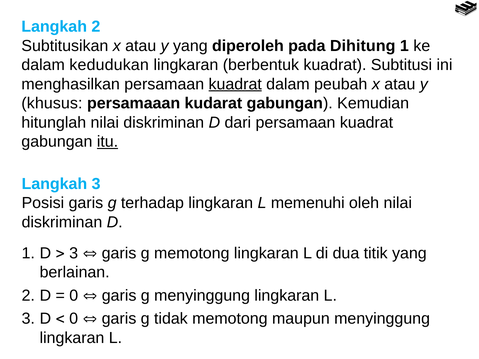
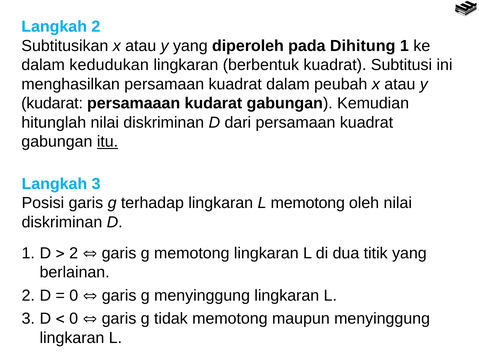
kuadrat at (235, 84) underline: present -> none
khusus at (52, 103): khusus -> kudarat
L memenuhi: memenuhi -> memotong
3 at (74, 253): 3 -> 2
